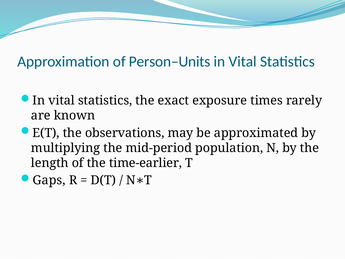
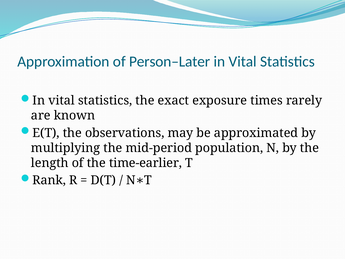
Person–Units: Person–Units -> Person–Later
Gaps: Gaps -> Rank
